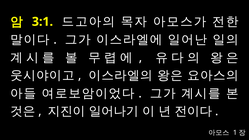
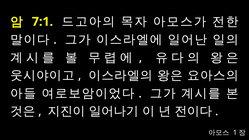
3:1: 3:1 -> 7:1
